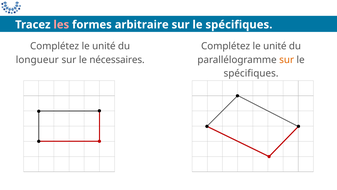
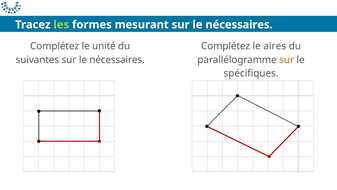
les colour: pink -> light green
arbitraire: arbitraire -> mesurant
spécifiques at (239, 25): spécifiques -> nécessaires
unité at (275, 46): unité -> aires
longueur: longueur -> suivantes
